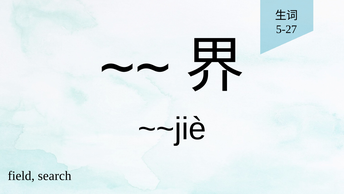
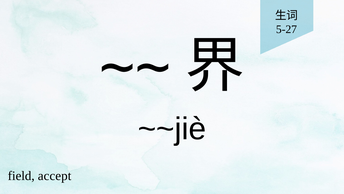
search: search -> accept
